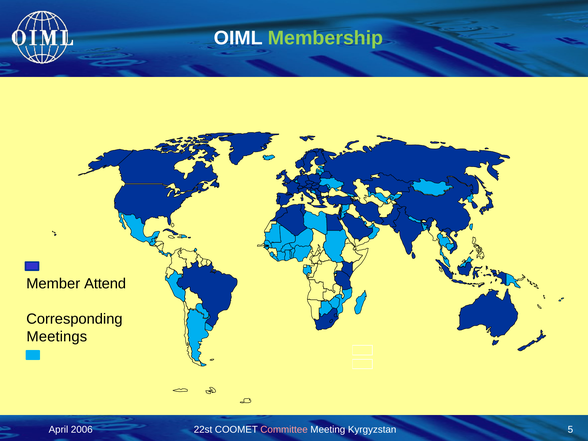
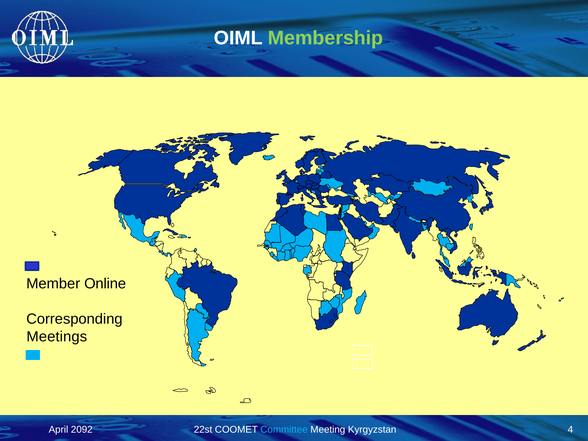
Attend: Attend -> Online
2006: 2006 -> 2092
Committee colour: pink -> light blue
5: 5 -> 4
